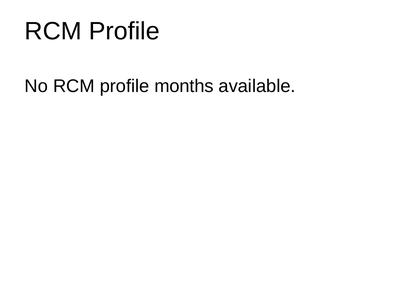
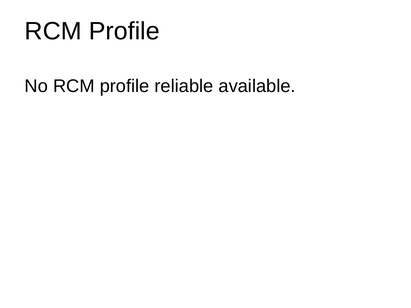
months: months -> reliable
